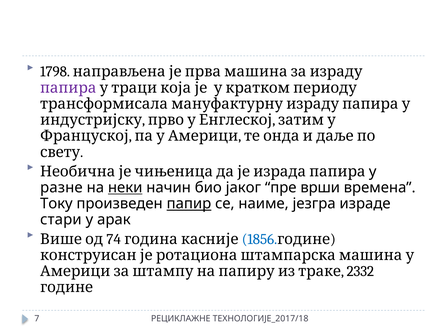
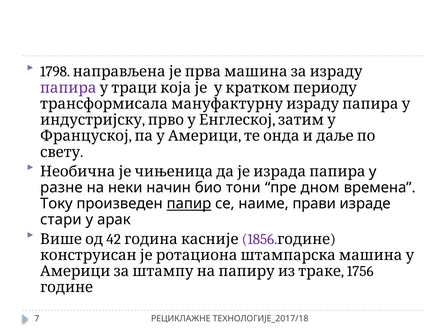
неки underline: present -> none
јаког: јаког -> тони
врши: врши -> дном
језгра: језгра -> прави
74: 74 -> 42
1856 colour: blue -> purple
2332: 2332 -> 1756
